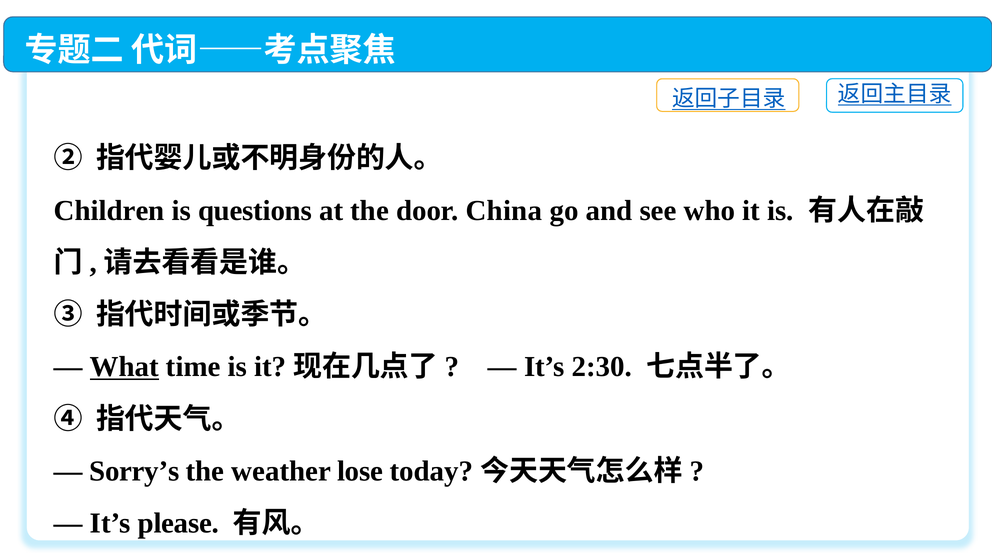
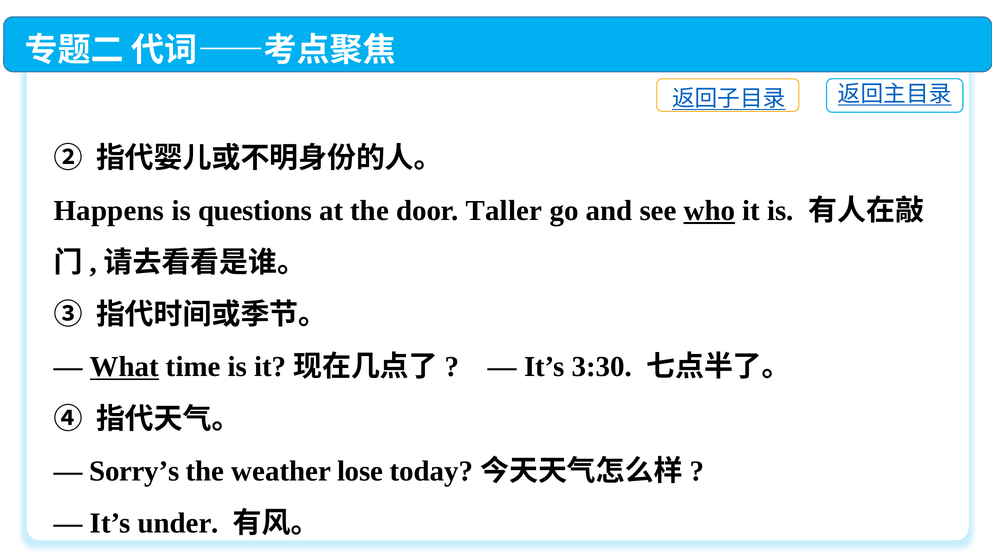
Children: Children -> Happens
China: China -> Taller
who underline: none -> present
2:30: 2:30 -> 3:30
please: please -> under
